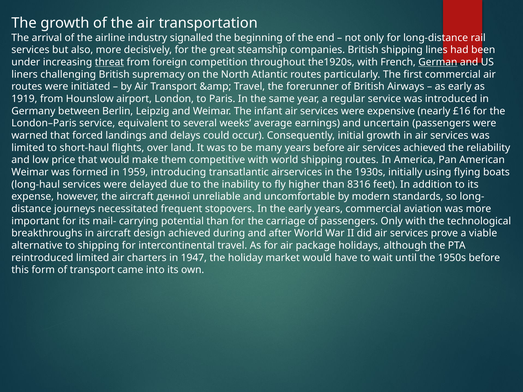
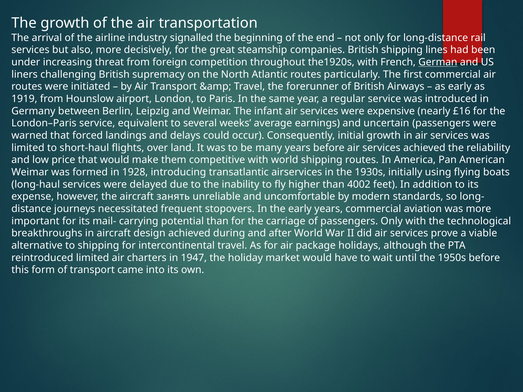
threat underline: present -> none
1959: 1959 -> 1928
8316: 8316 -> 4002
денної: денної -> занять
